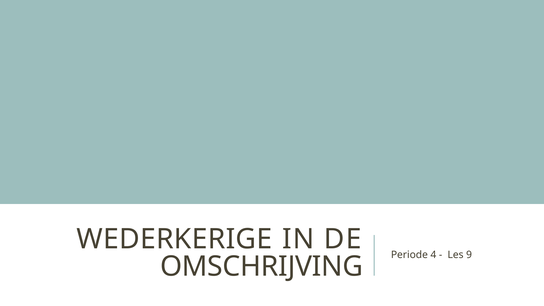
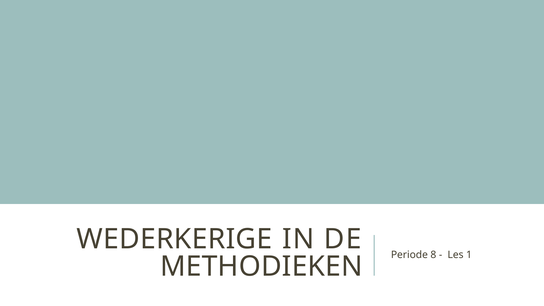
4: 4 -> 8
9: 9 -> 1
OMSCHRIJVING: OMSCHRIJVING -> METHODIEKEN
